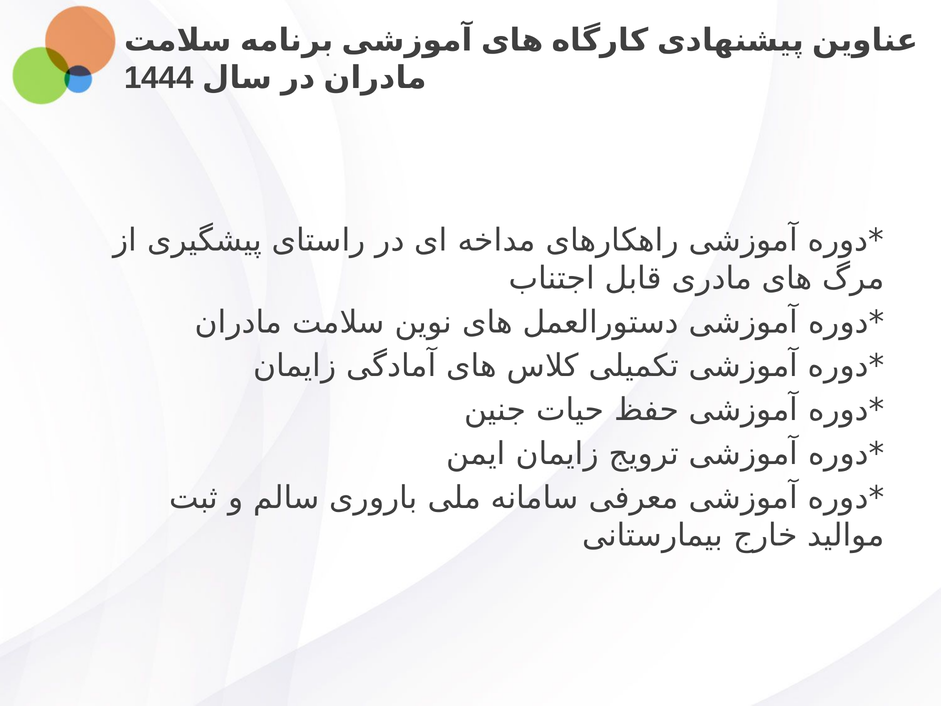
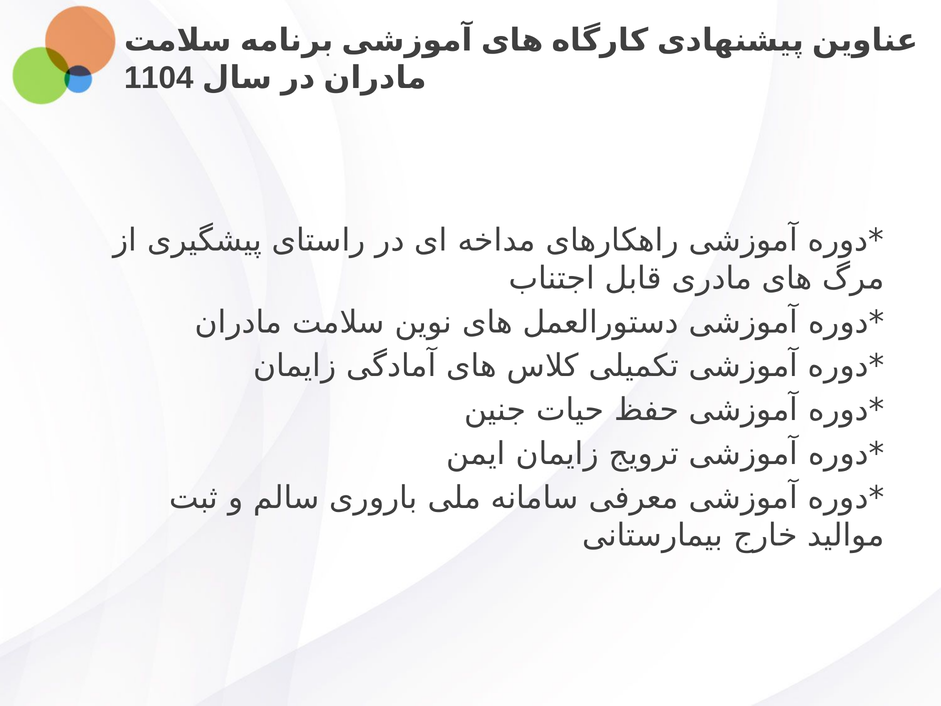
1444: 1444 -> 1104
